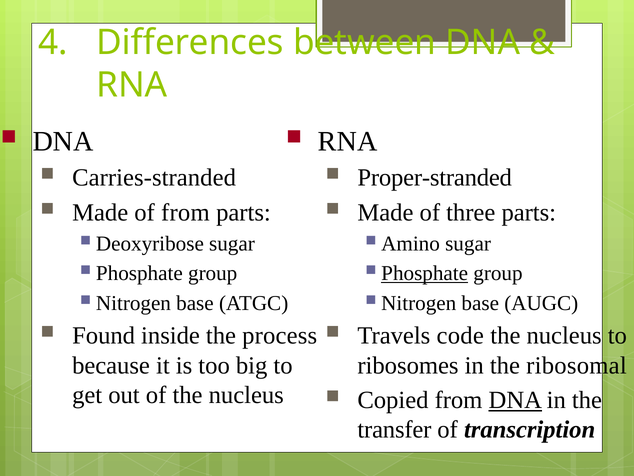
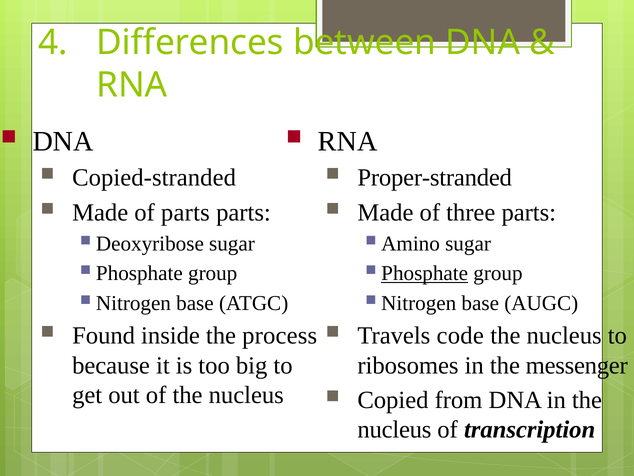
Carries-stranded: Carries-stranded -> Copied-stranded
of from: from -> parts
ribosomal: ribosomal -> messenger
DNA at (515, 400) underline: present -> none
transfer at (394, 429): transfer -> nucleus
